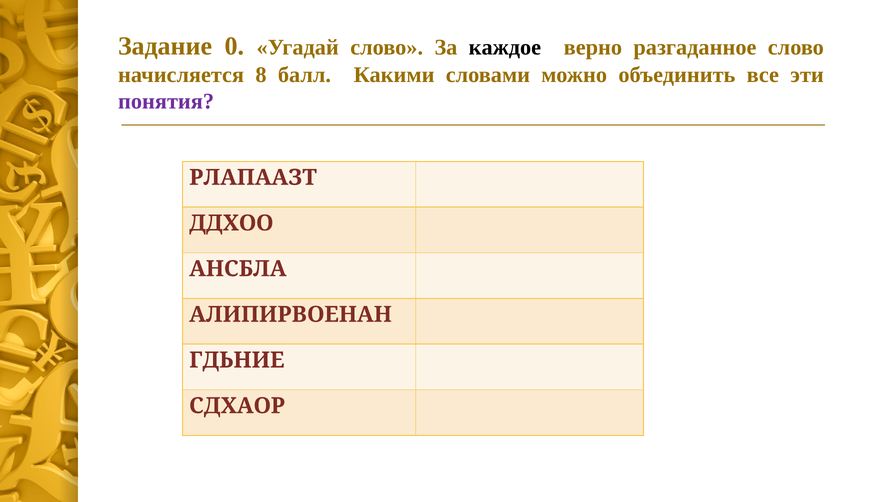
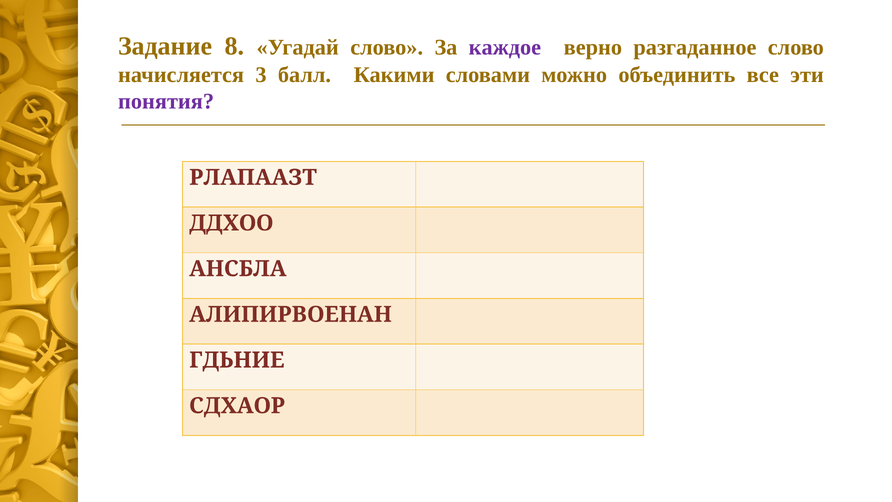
0: 0 -> 8
каждое colour: black -> purple
8: 8 -> 3
